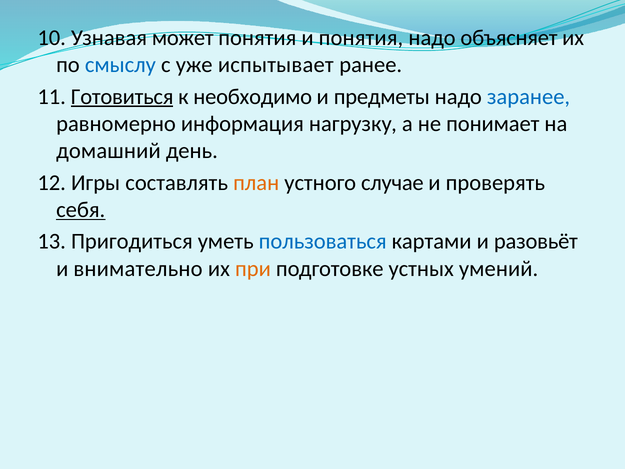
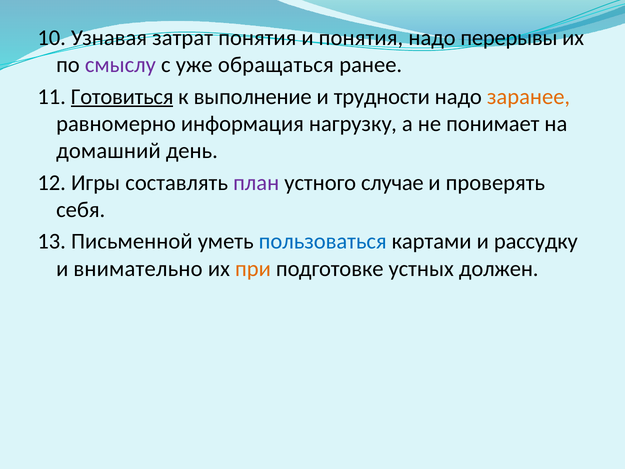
может: может -> затрат
объясняет: объясняет -> перерывы
смыслу colour: blue -> purple
испытывает: испытывает -> обращаться
необходимо: необходимо -> выполнение
предметы: предметы -> трудности
заранее colour: blue -> orange
план colour: orange -> purple
себя underline: present -> none
Пригодиться: Пригодиться -> Письменной
разовьёт: разовьёт -> рассудку
умений: умений -> должен
